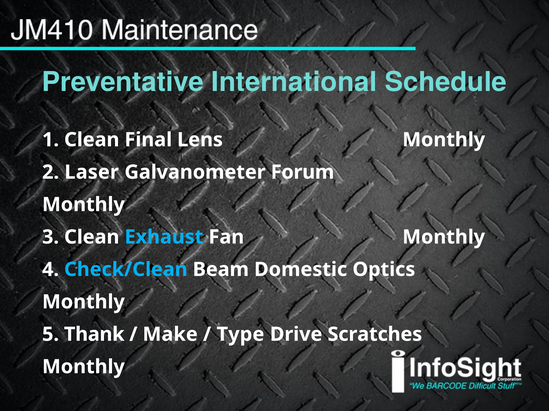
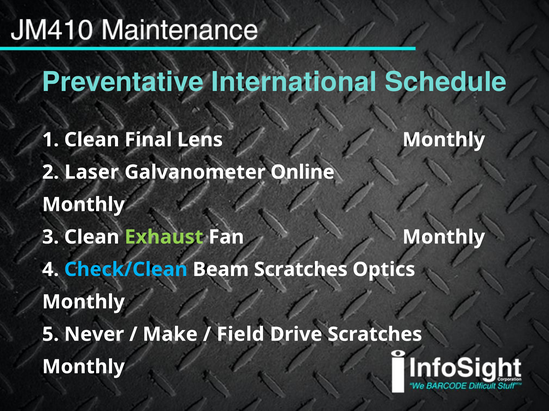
Forum: Forum -> Online
Exhaust colour: light blue -> light green
Beam Domestic: Domestic -> Scratches
Thank: Thank -> Never
Type: Type -> Field
